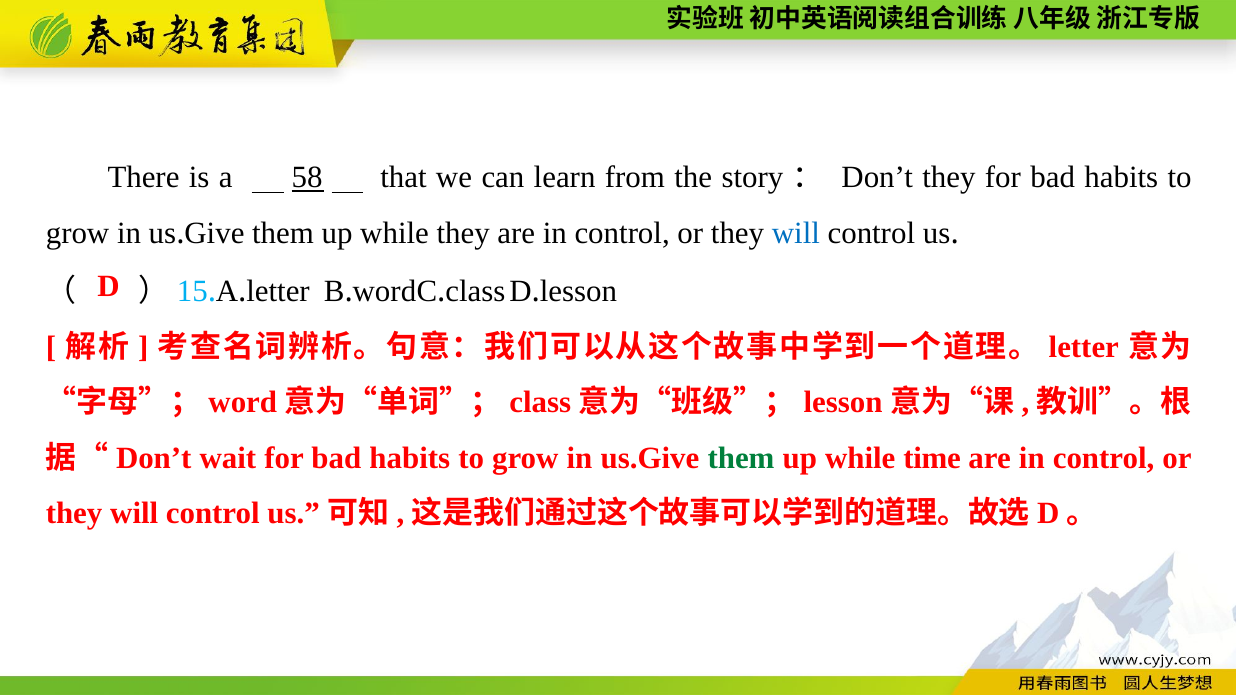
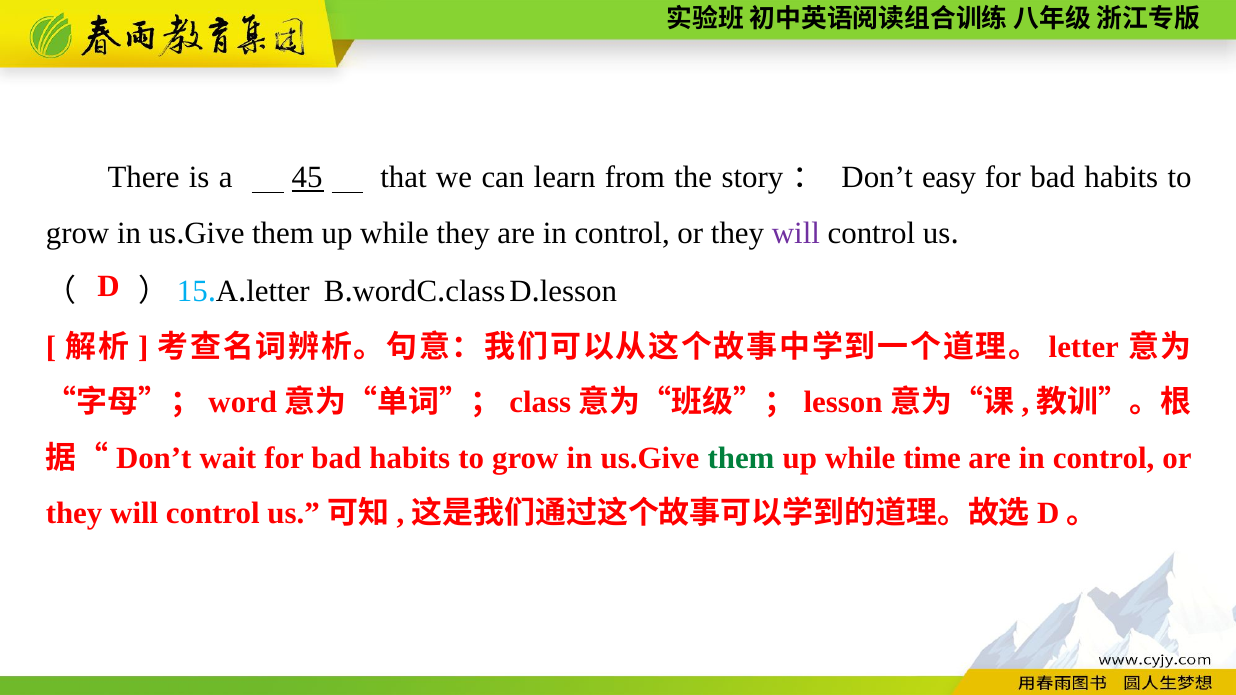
58: 58 -> 45
Don’t they: they -> easy
will at (796, 233) colour: blue -> purple
